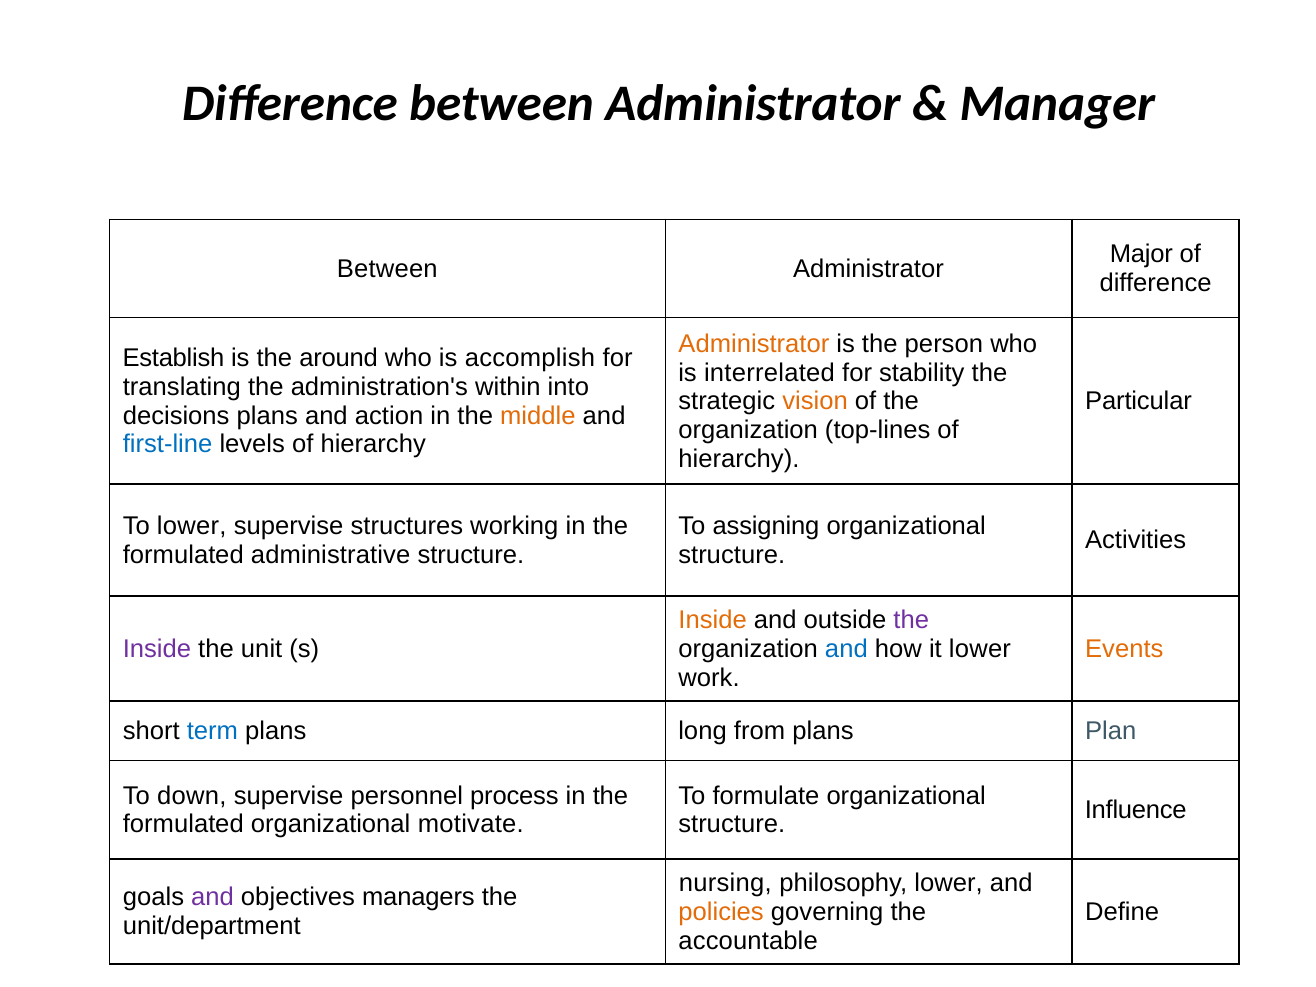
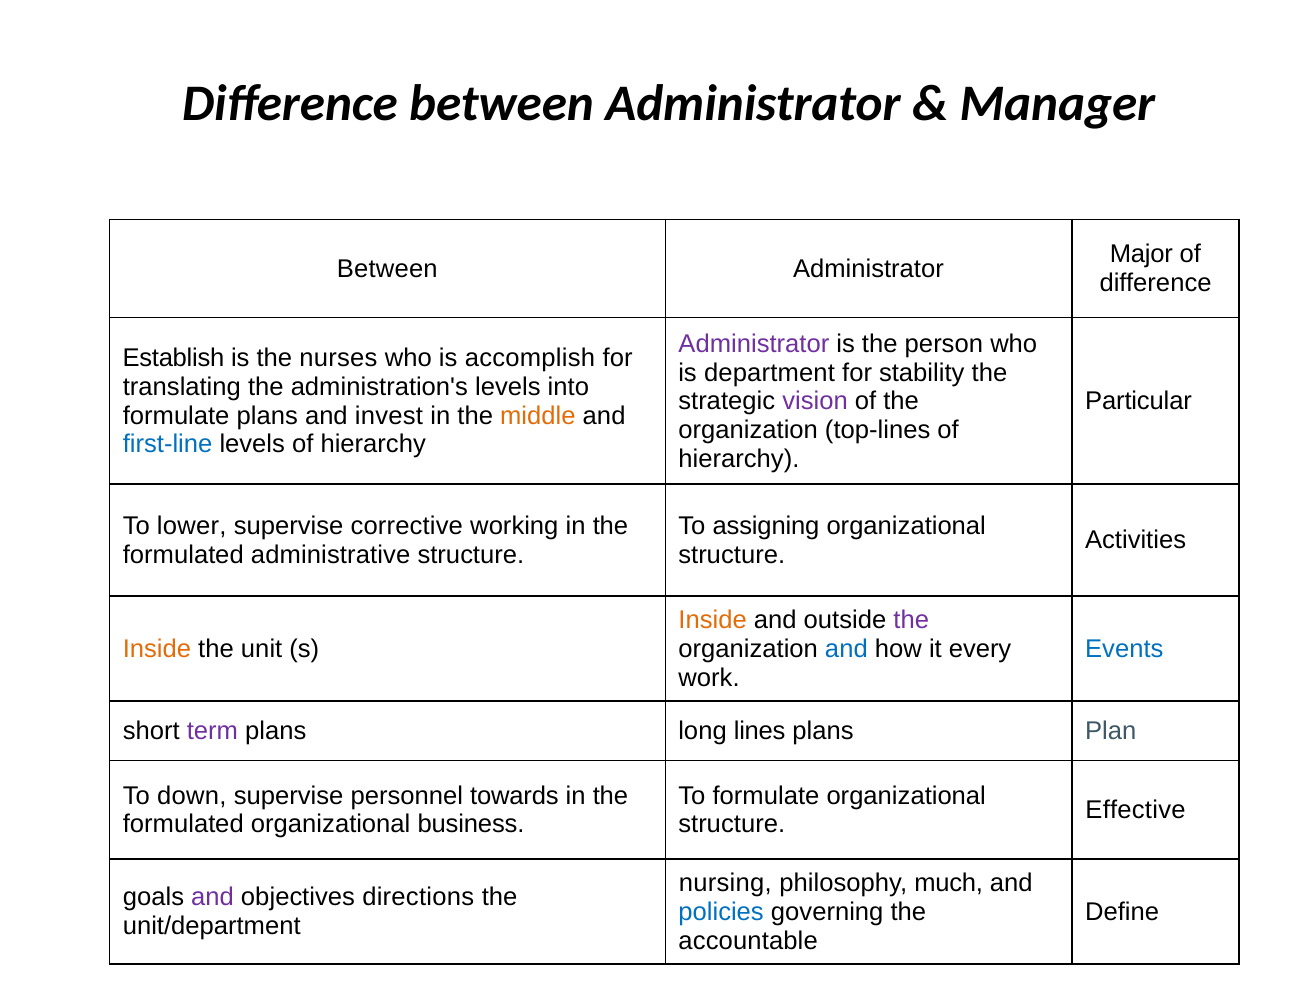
Administrator at (754, 344) colour: orange -> purple
around: around -> nurses
interrelated: interrelated -> department
administration's within: within -> levels
vision colour: orange -> purple
decisions at (176, 416): decisions -> formulate
action: action -> invest
structures: structures -> corrective
Inside at (157, 649) colour: purple -> orange
it lower: lower -> every
Events colour: orange -> blue
term colour: blue -> purple
from: from -> lines
process: process -> towards
Influence: Influence -> Effective
motivate: motivate -> business
philosophy lower: lower -> much
managers: managers -> directions
policies colour: orange -> blue
